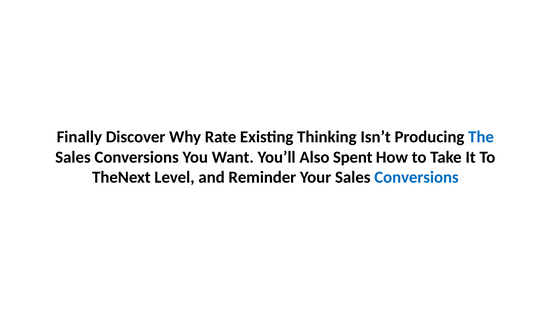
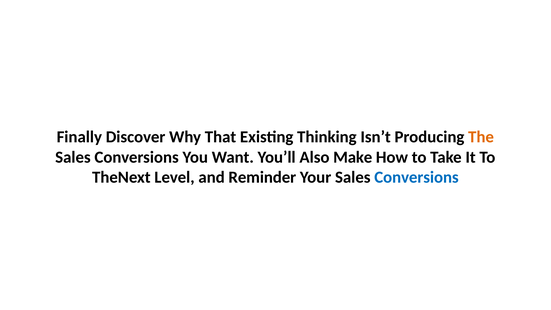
Rate: Rate -> That
The colour: blue -> orange
Spent: Spent -> Make
